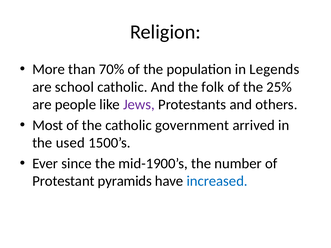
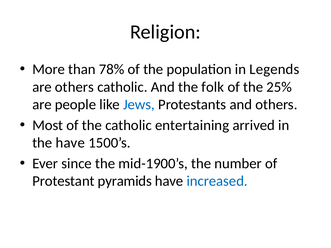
70%: 70% -> 78%
are school: school -> others
Jews colour: purple -> blue
government: government -> entertaining
the used: used -> have
